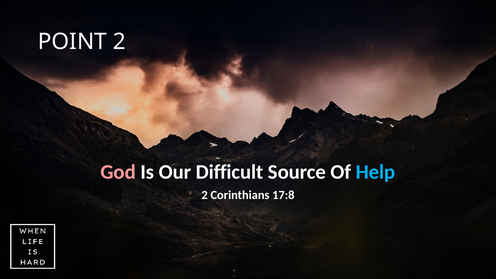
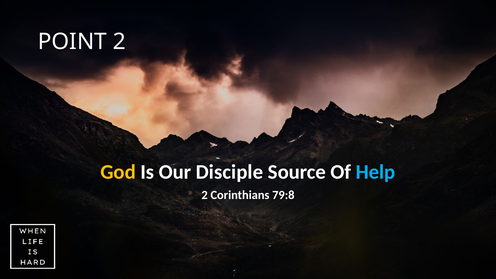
God colour: pink -> yellow
Difficult: Difficult -> Disciple
17:8: 17:8 -> 79:8
